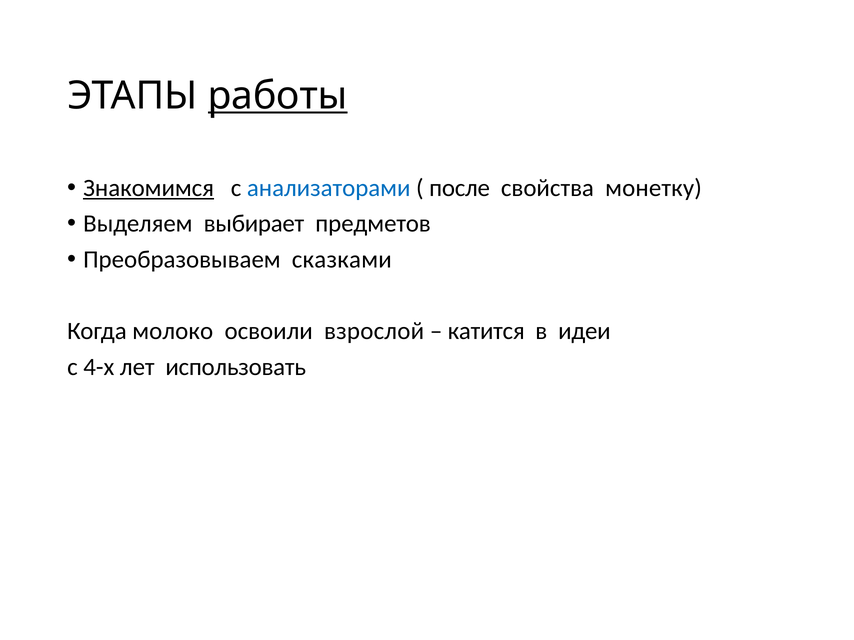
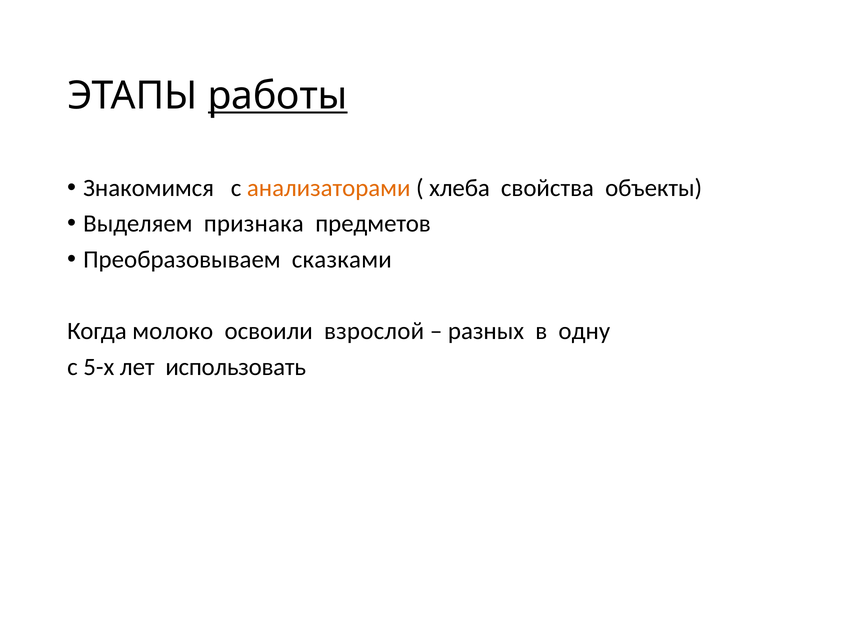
Знакомимся underline: present -> none
анализаторами colour: blue -> orange
после: после -> хлеба
монетку: монетку -> объекты
выбирает: выбирает -> признака
катится: катится -> разных
идеи: идеи -> одну
4-х: 4-х -> 5-х
